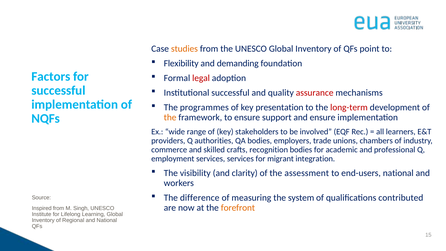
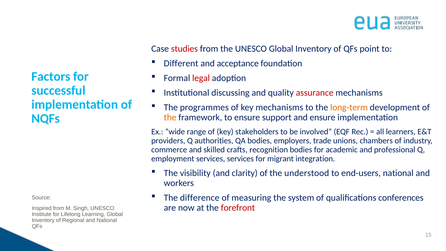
studies colour: orange -> red
Flexibility: Flexibility -> Different
demanding: demanding -> acceptance
Institutional successful: successful -> discussing
key presentation: presentation -> mechanisms
long-term colour: red -> orange
assessment: assessment -> understood
contributed: contributed -> conferences
forefront colour: orange -> red
